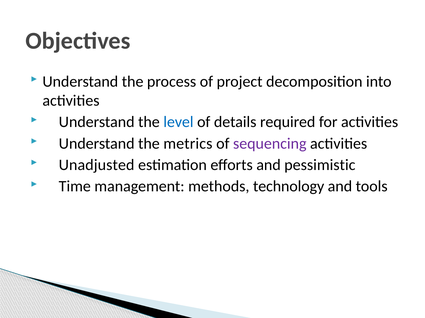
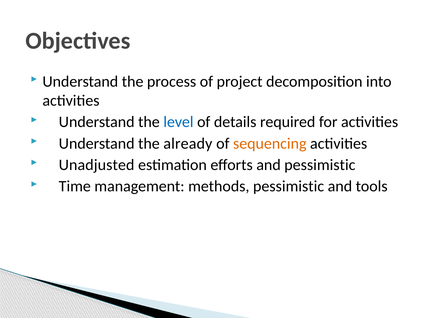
metrics: metrics -> already
sequencing colour: purple -> orange
methods technology: technology -> pessimistic
